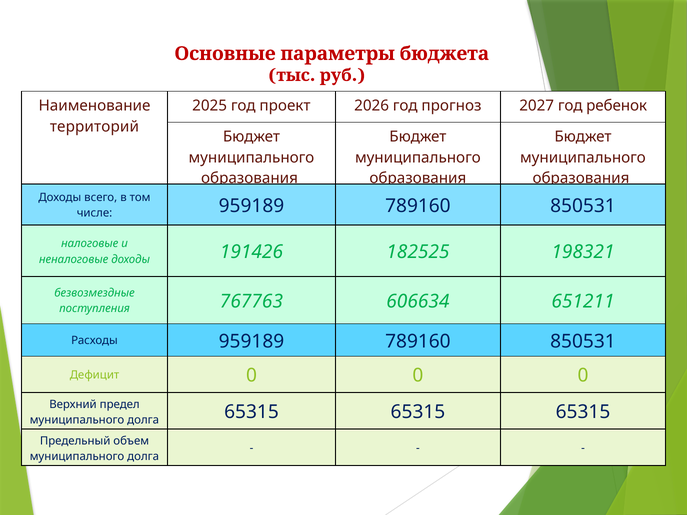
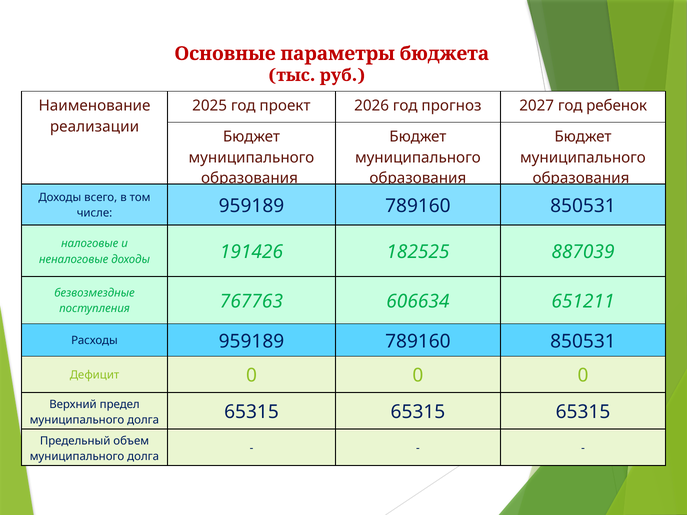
территорий: территорий -> реализации
198321: 198321 -> 887039
